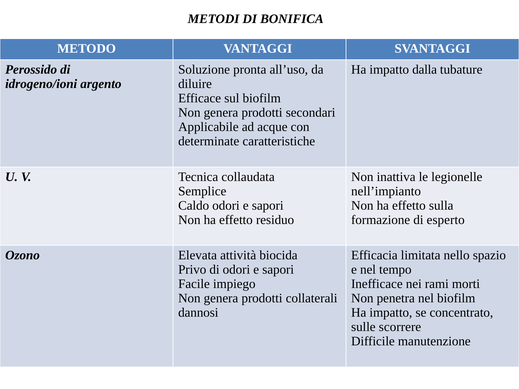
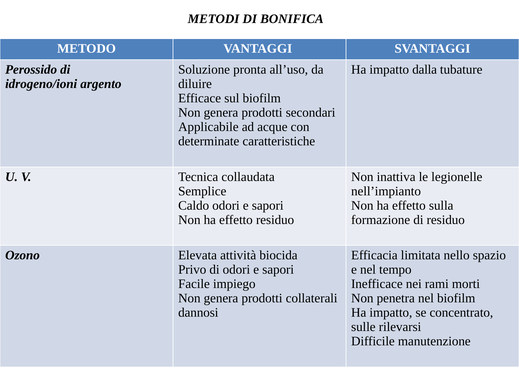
di esperto: esperto -> residuo
scorrere: scorrere -> rilevarsi
